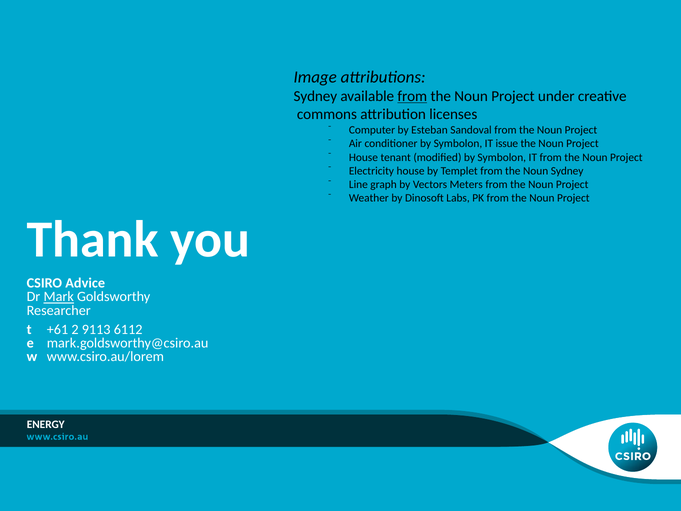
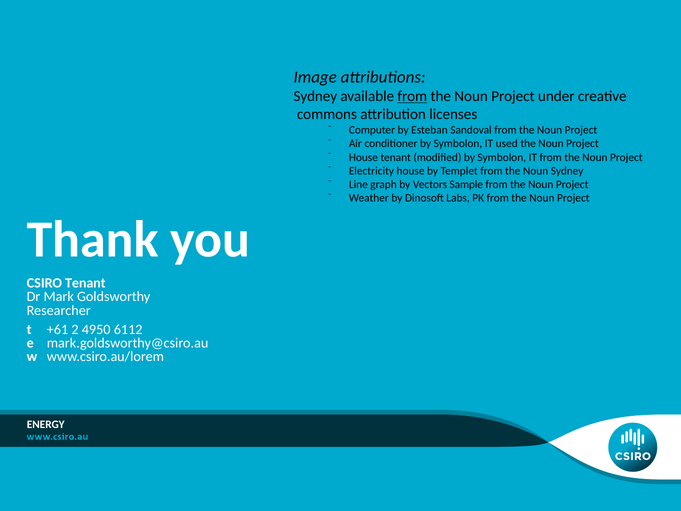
issue: issue -> used
Meters: Meters -> Sample
CSIRO Advice: Advice -> Tenant
Mark underline: present -> none
9113: 9113 -> 4950
